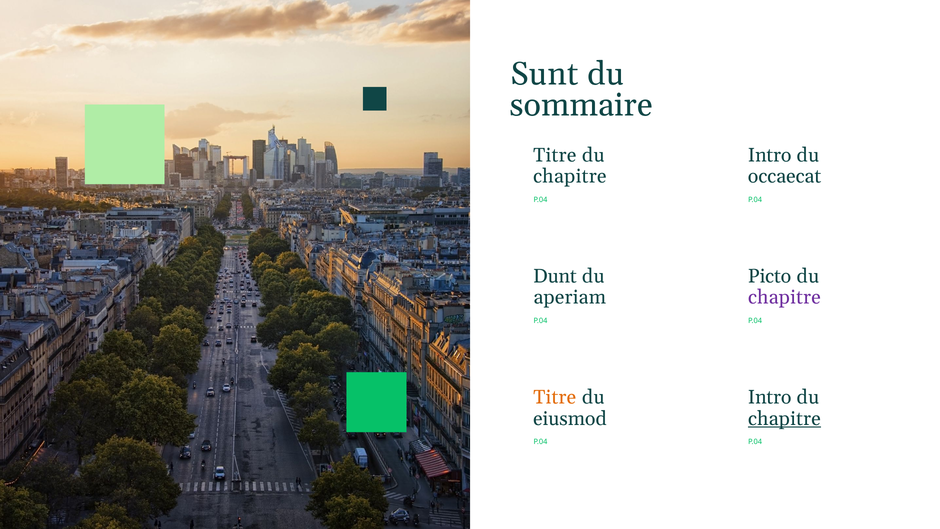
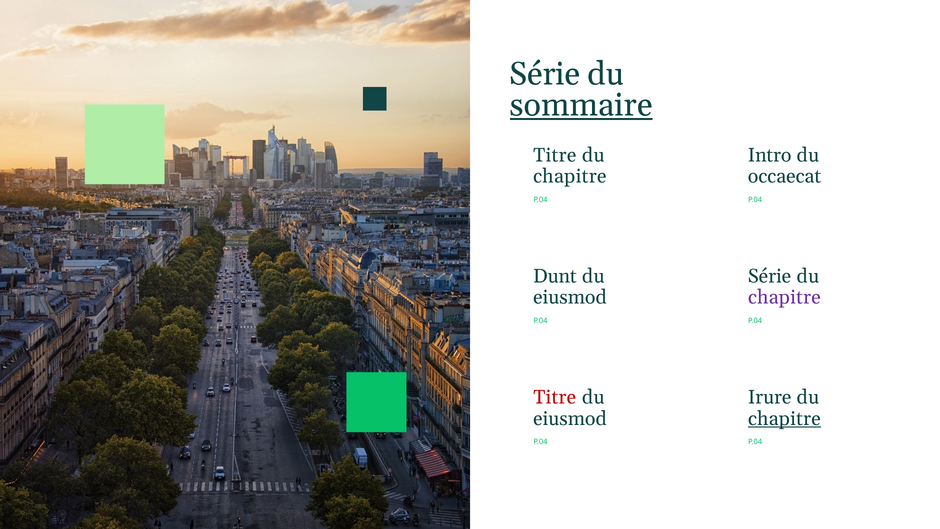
Sunt at (544, 74): Sunt -> Série
sommaire underline: none -> present
Picto at (770, 276): Picto -> Série
aperiam at (570, 297): aperiam -> eiusmod
Titre at (555, 397) colour: orange -> red
Intro at (770, 397): Intro -> Irure
